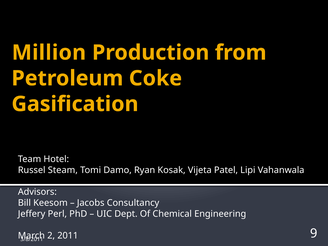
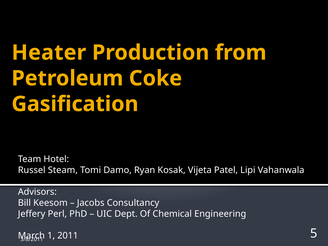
Million: Million -> Heater
2: 2 -> 1
9: 9 -> 5
